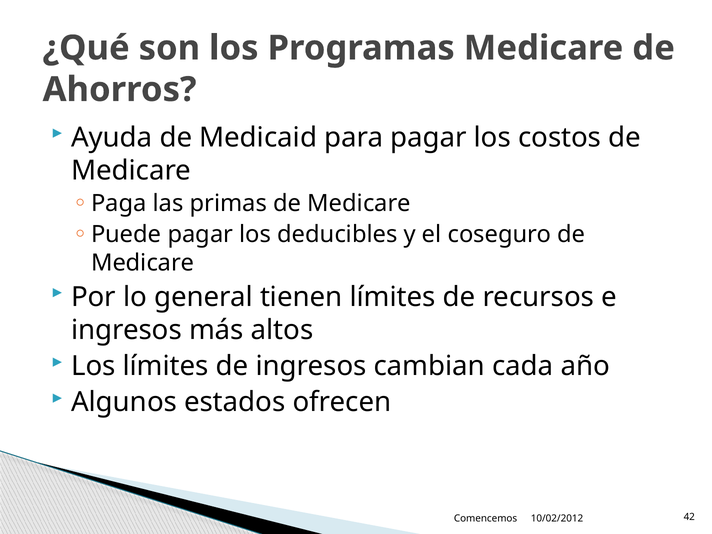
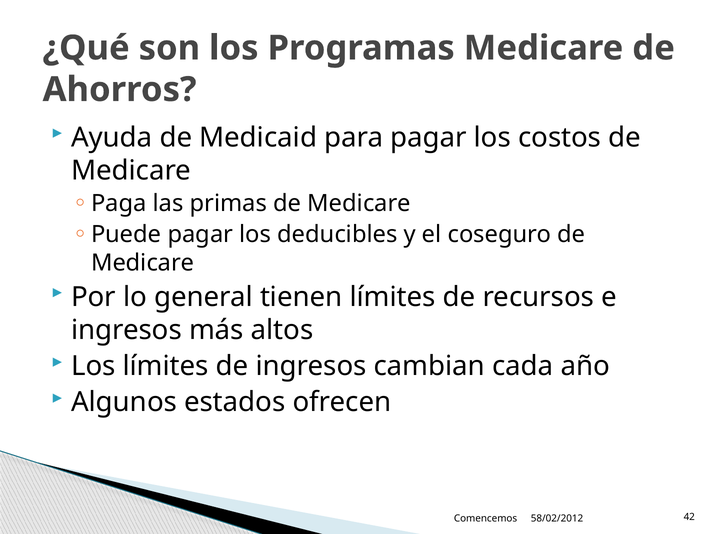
10/02/2012: 10/02/2012 -> 58/02/2012
